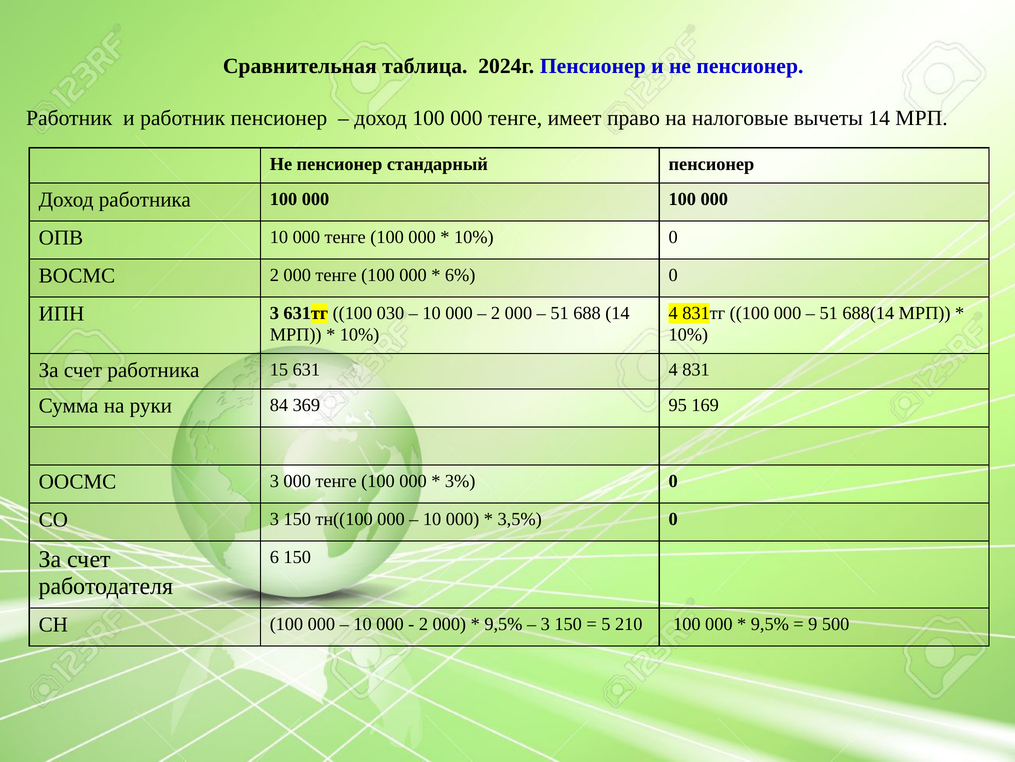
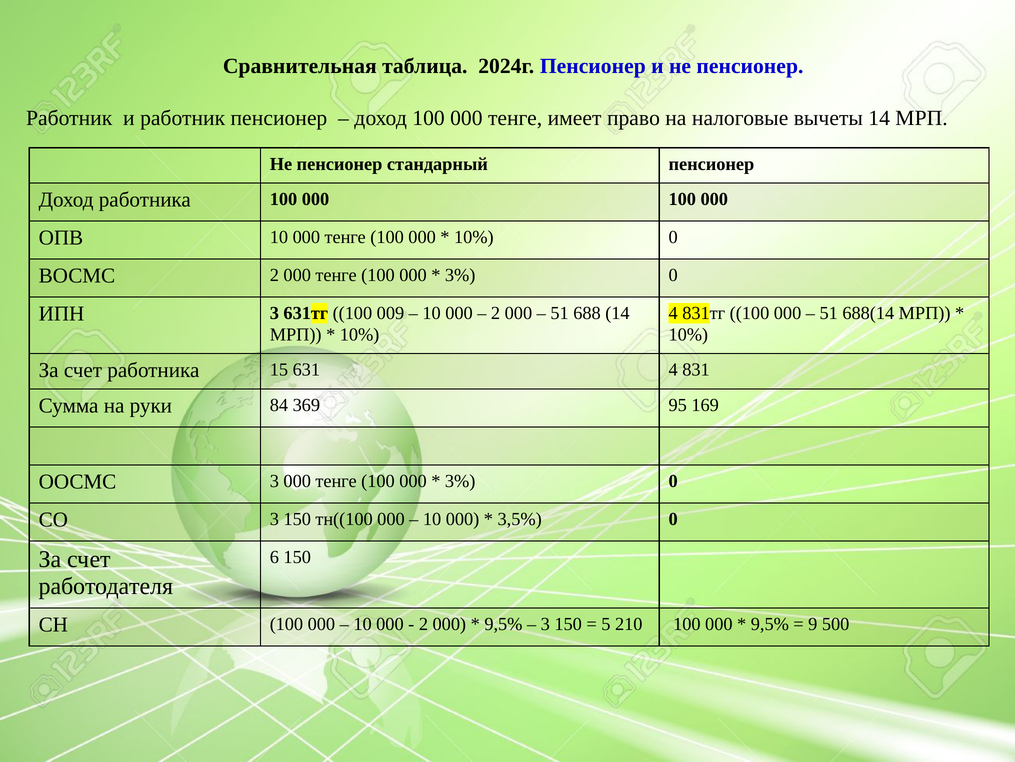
6% at (460, 275): 6% -> 3%
030: 030 -> 009
